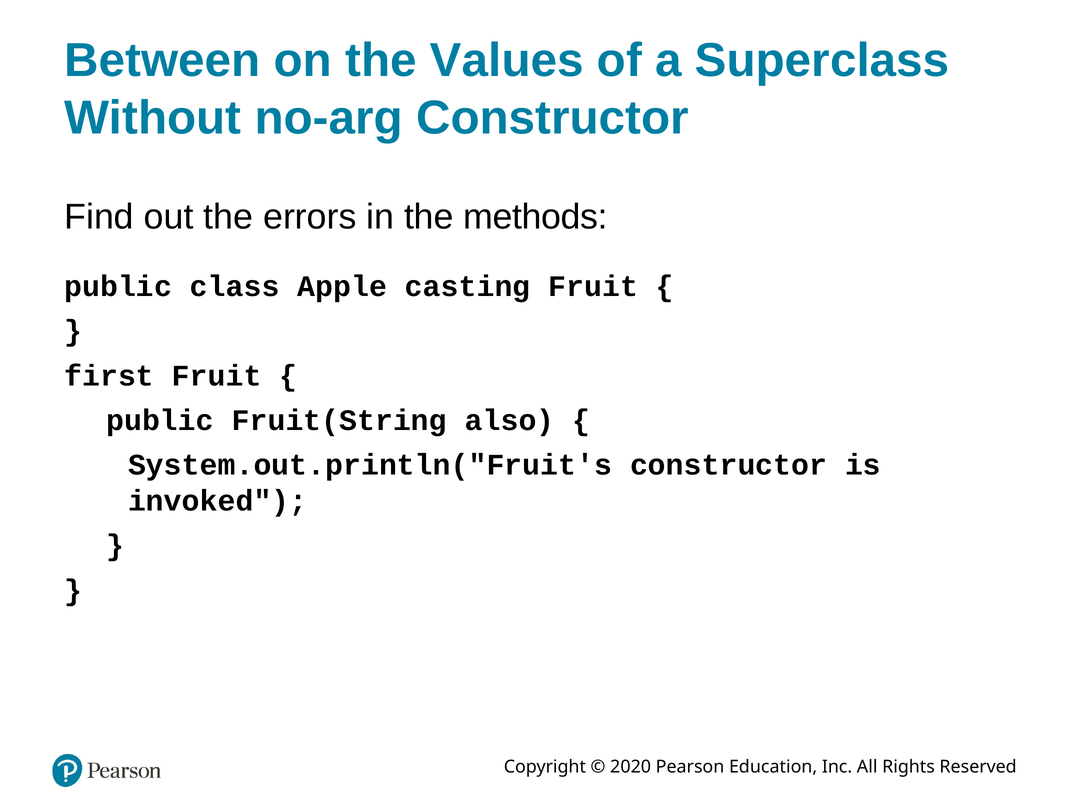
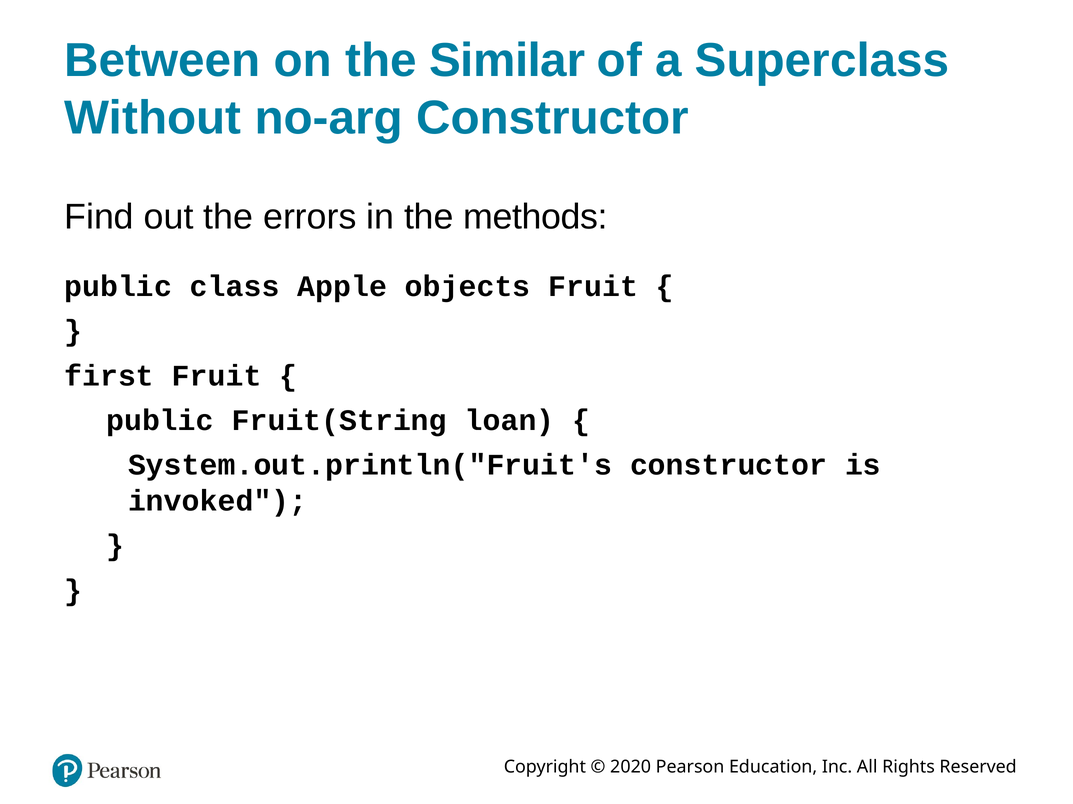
Values: Values -> Similar
casting: casting -> objects
also: also -> loan
